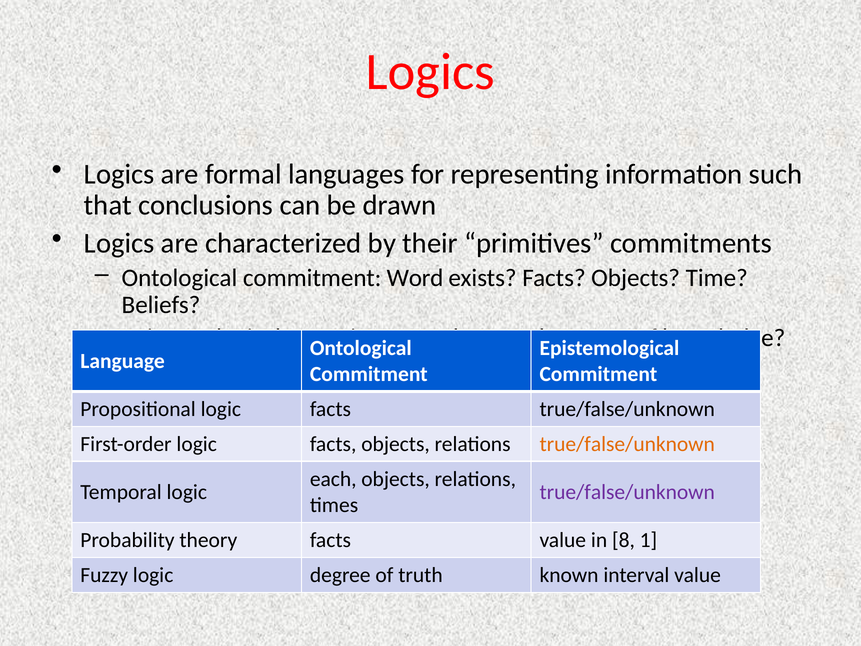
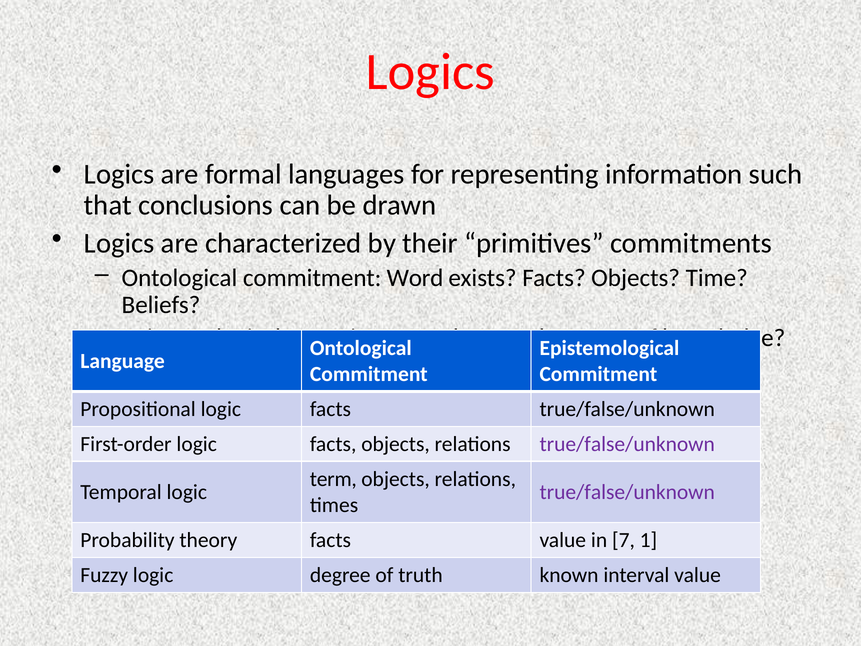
true/false/unknown at (627, 444) colour: orange -> purple
each: each -> term
8: 8 -> 7
